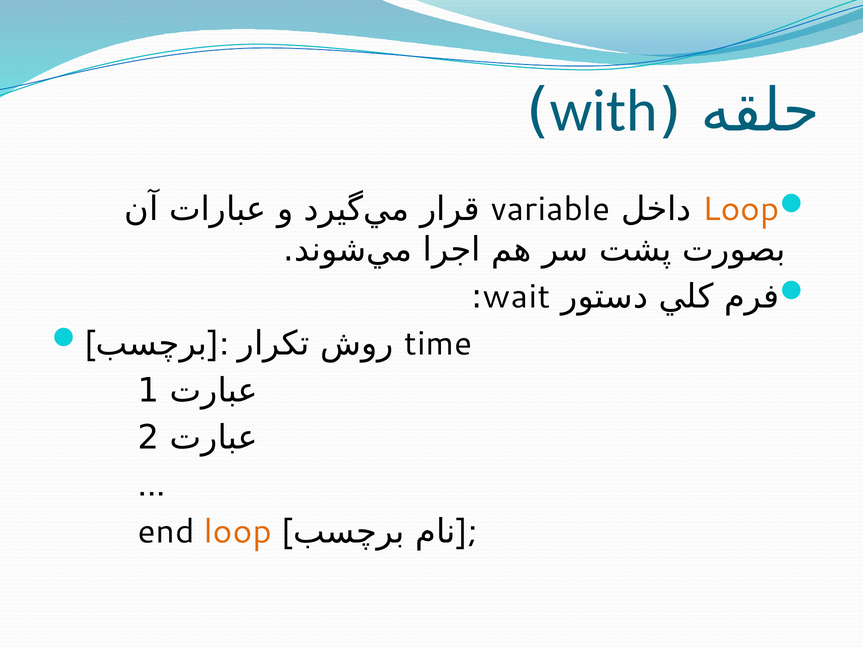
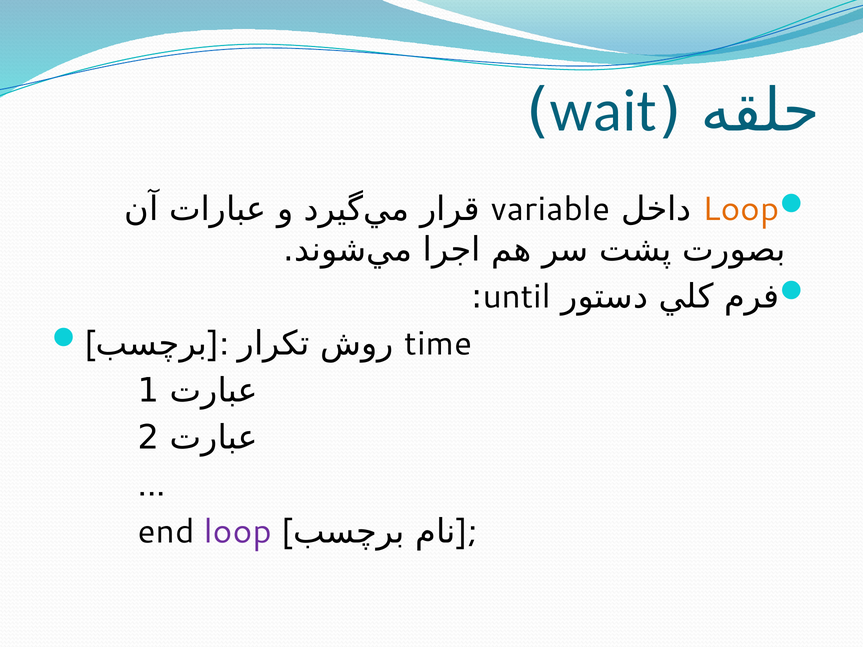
with: with -> wait
wait: wait -> until
loop at (238, 532) colour: orange -> purple
